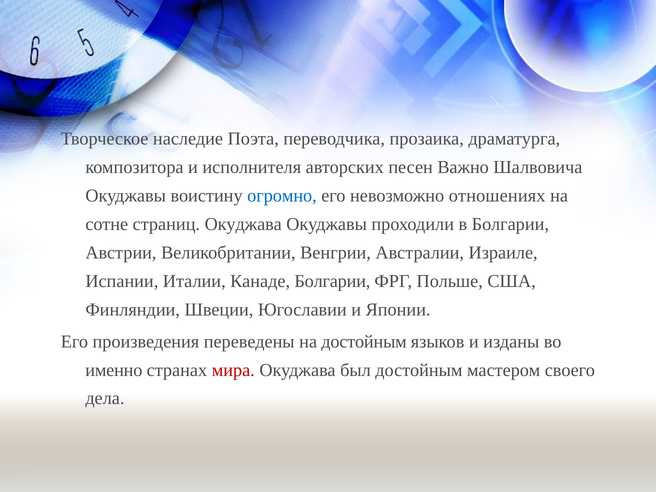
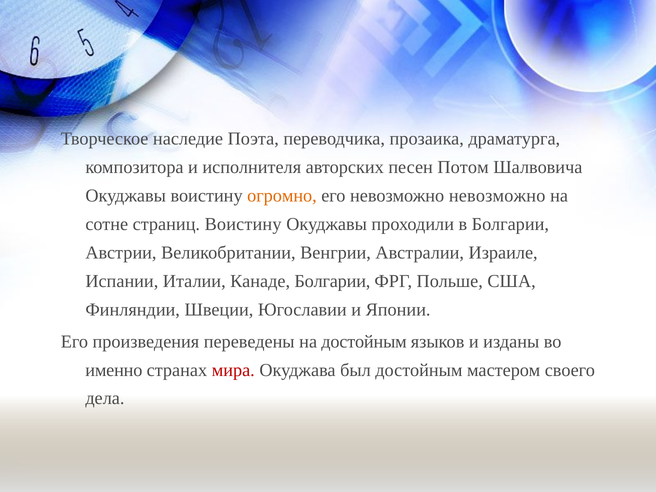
Важно: Важно -> Потом
огромно colour: blue -> orange
невозможно отношениях: отношениях -> невозможно
страниц Окуджава: Окуджава -> Воистину
